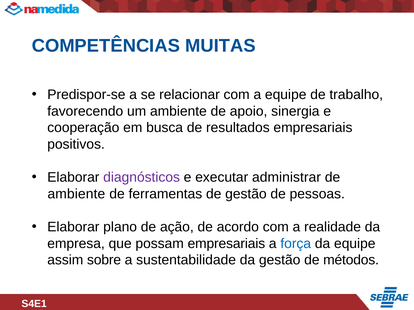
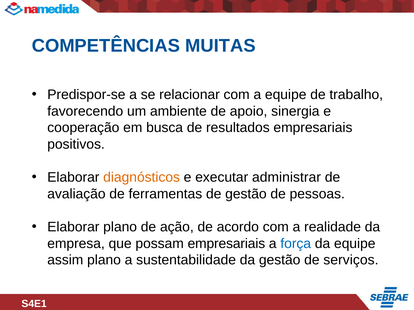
diagnósticos colour: purple -> orange
ambiente at (76, 194): ambiente -> avaliação
assim sobre: sobre -> plano
métodos: métodos -> serviços
